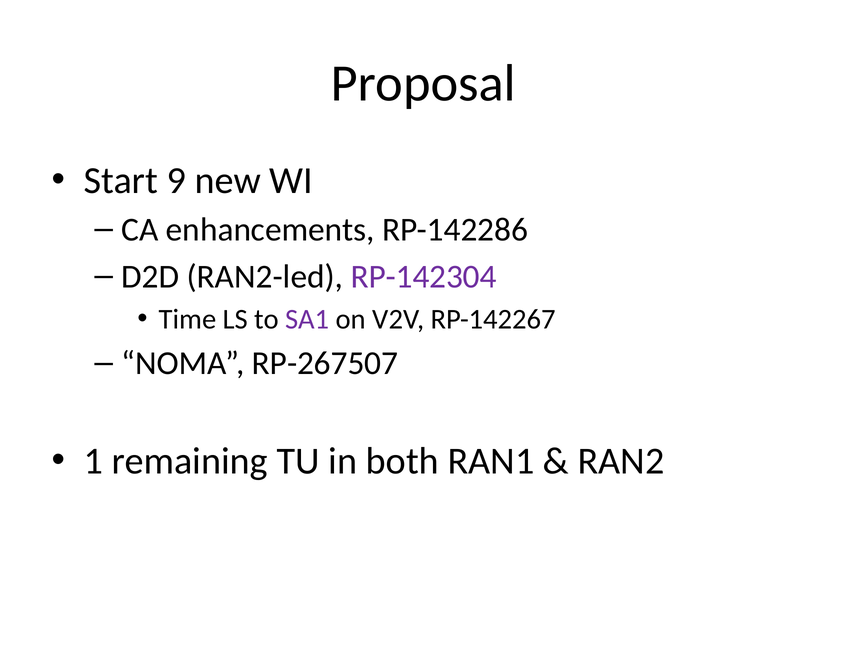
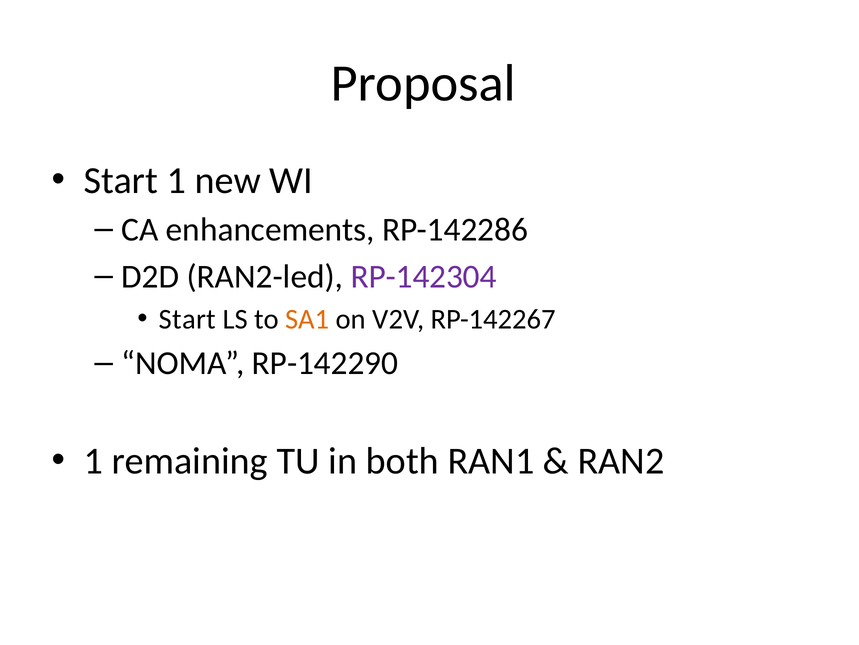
Start 9: 9 -> 1
Time at (188, 319): Time -> Start
SA1 colour: purple -> orange
RP-267507: RP-267507 -> RP-142290
